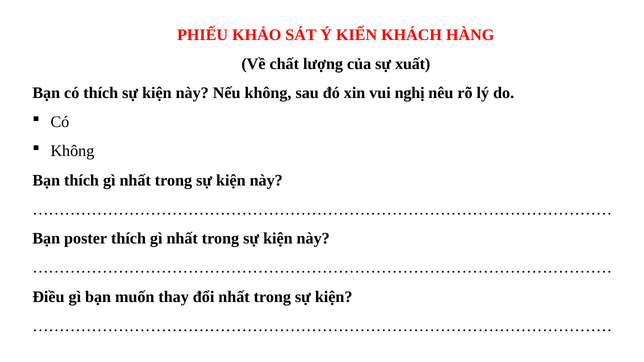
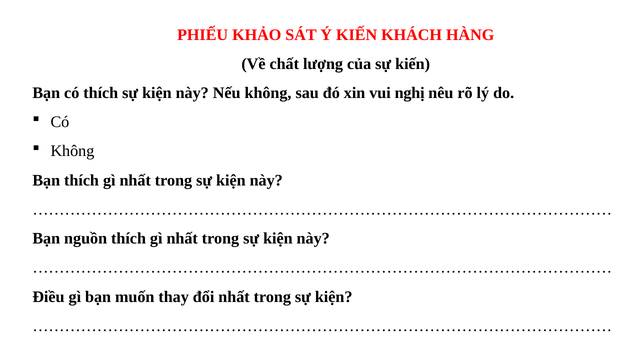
sự xuất: xuất -> kiến
poster: poster -> nguồn
